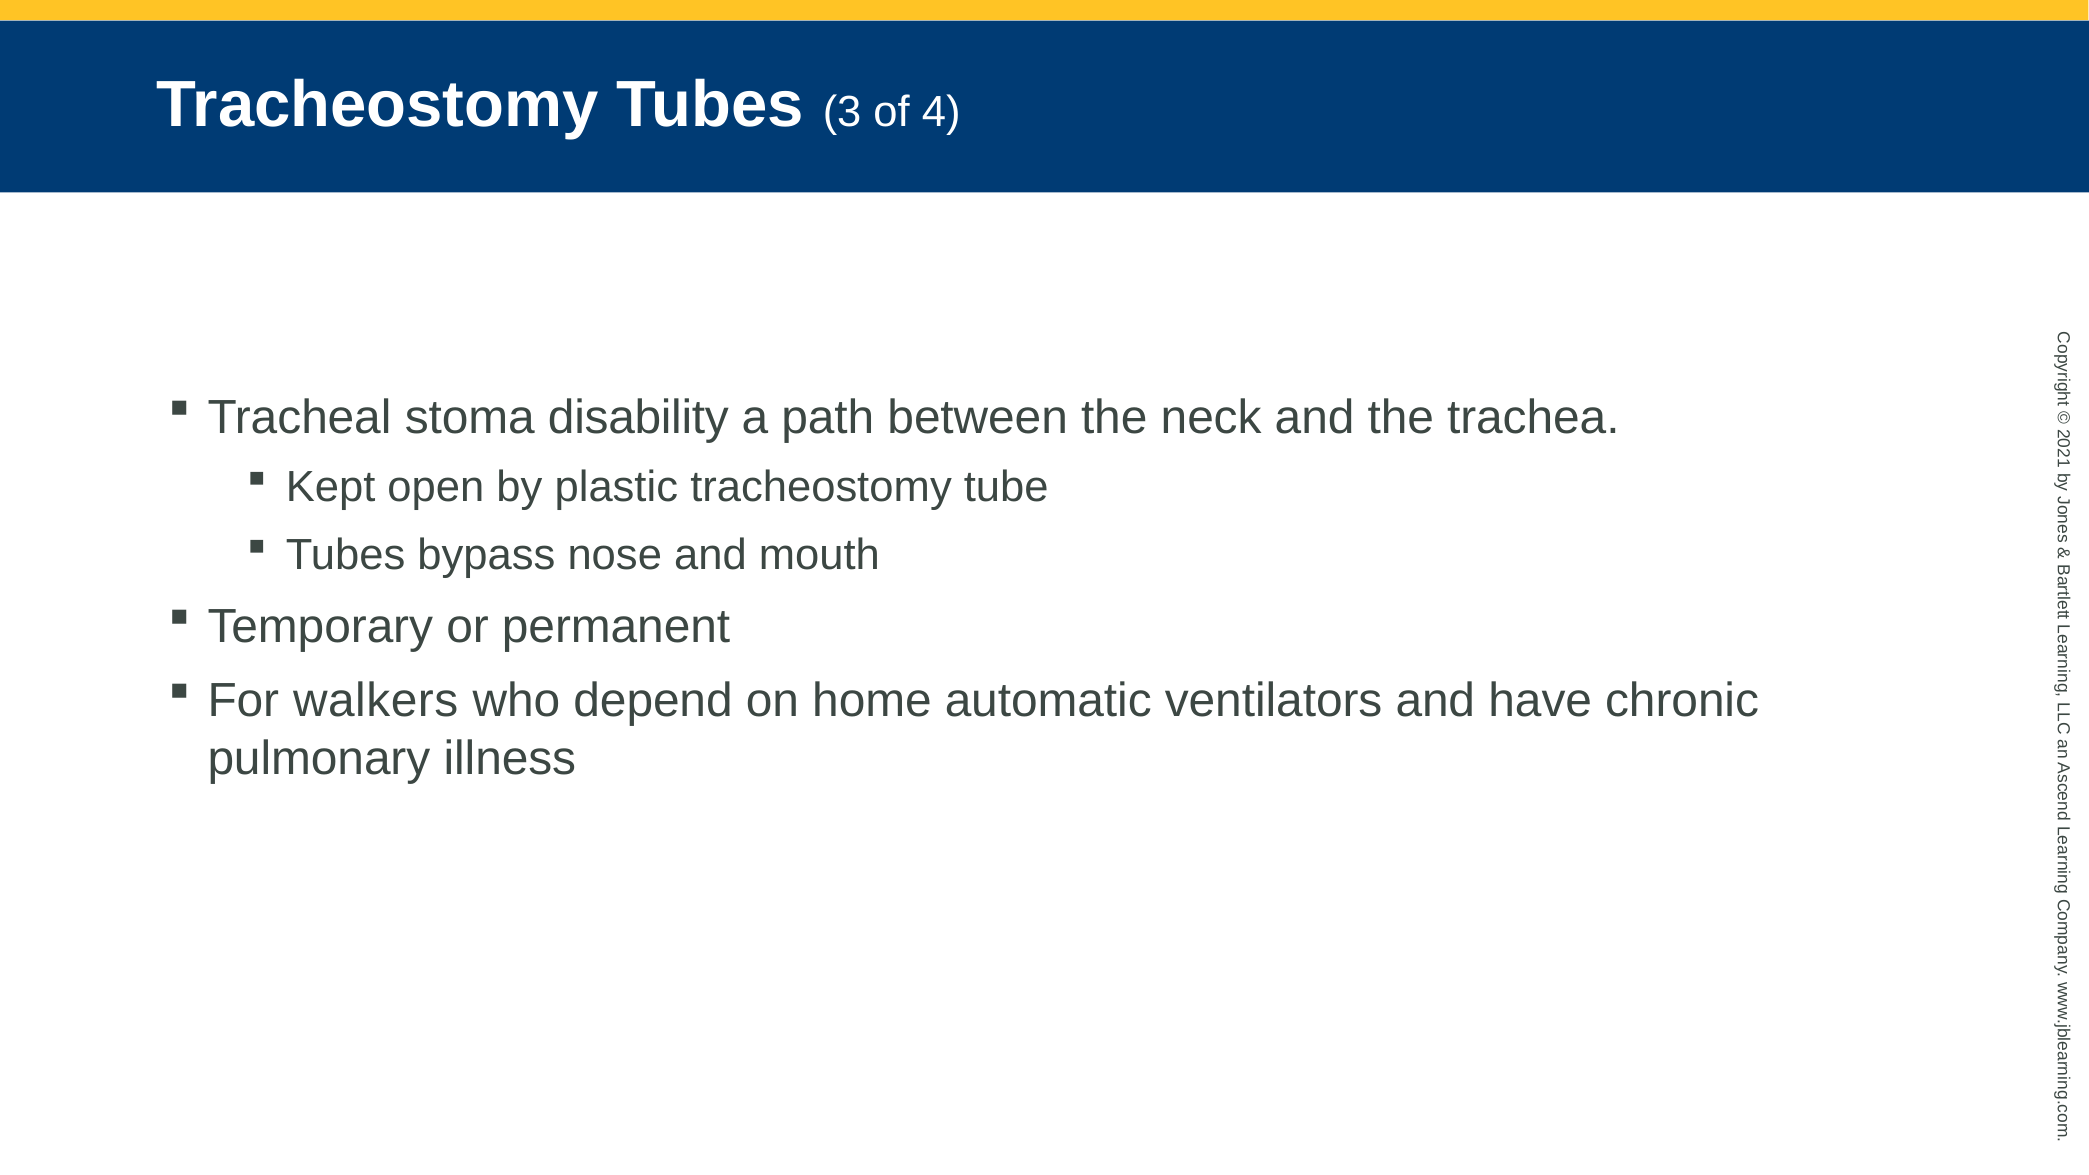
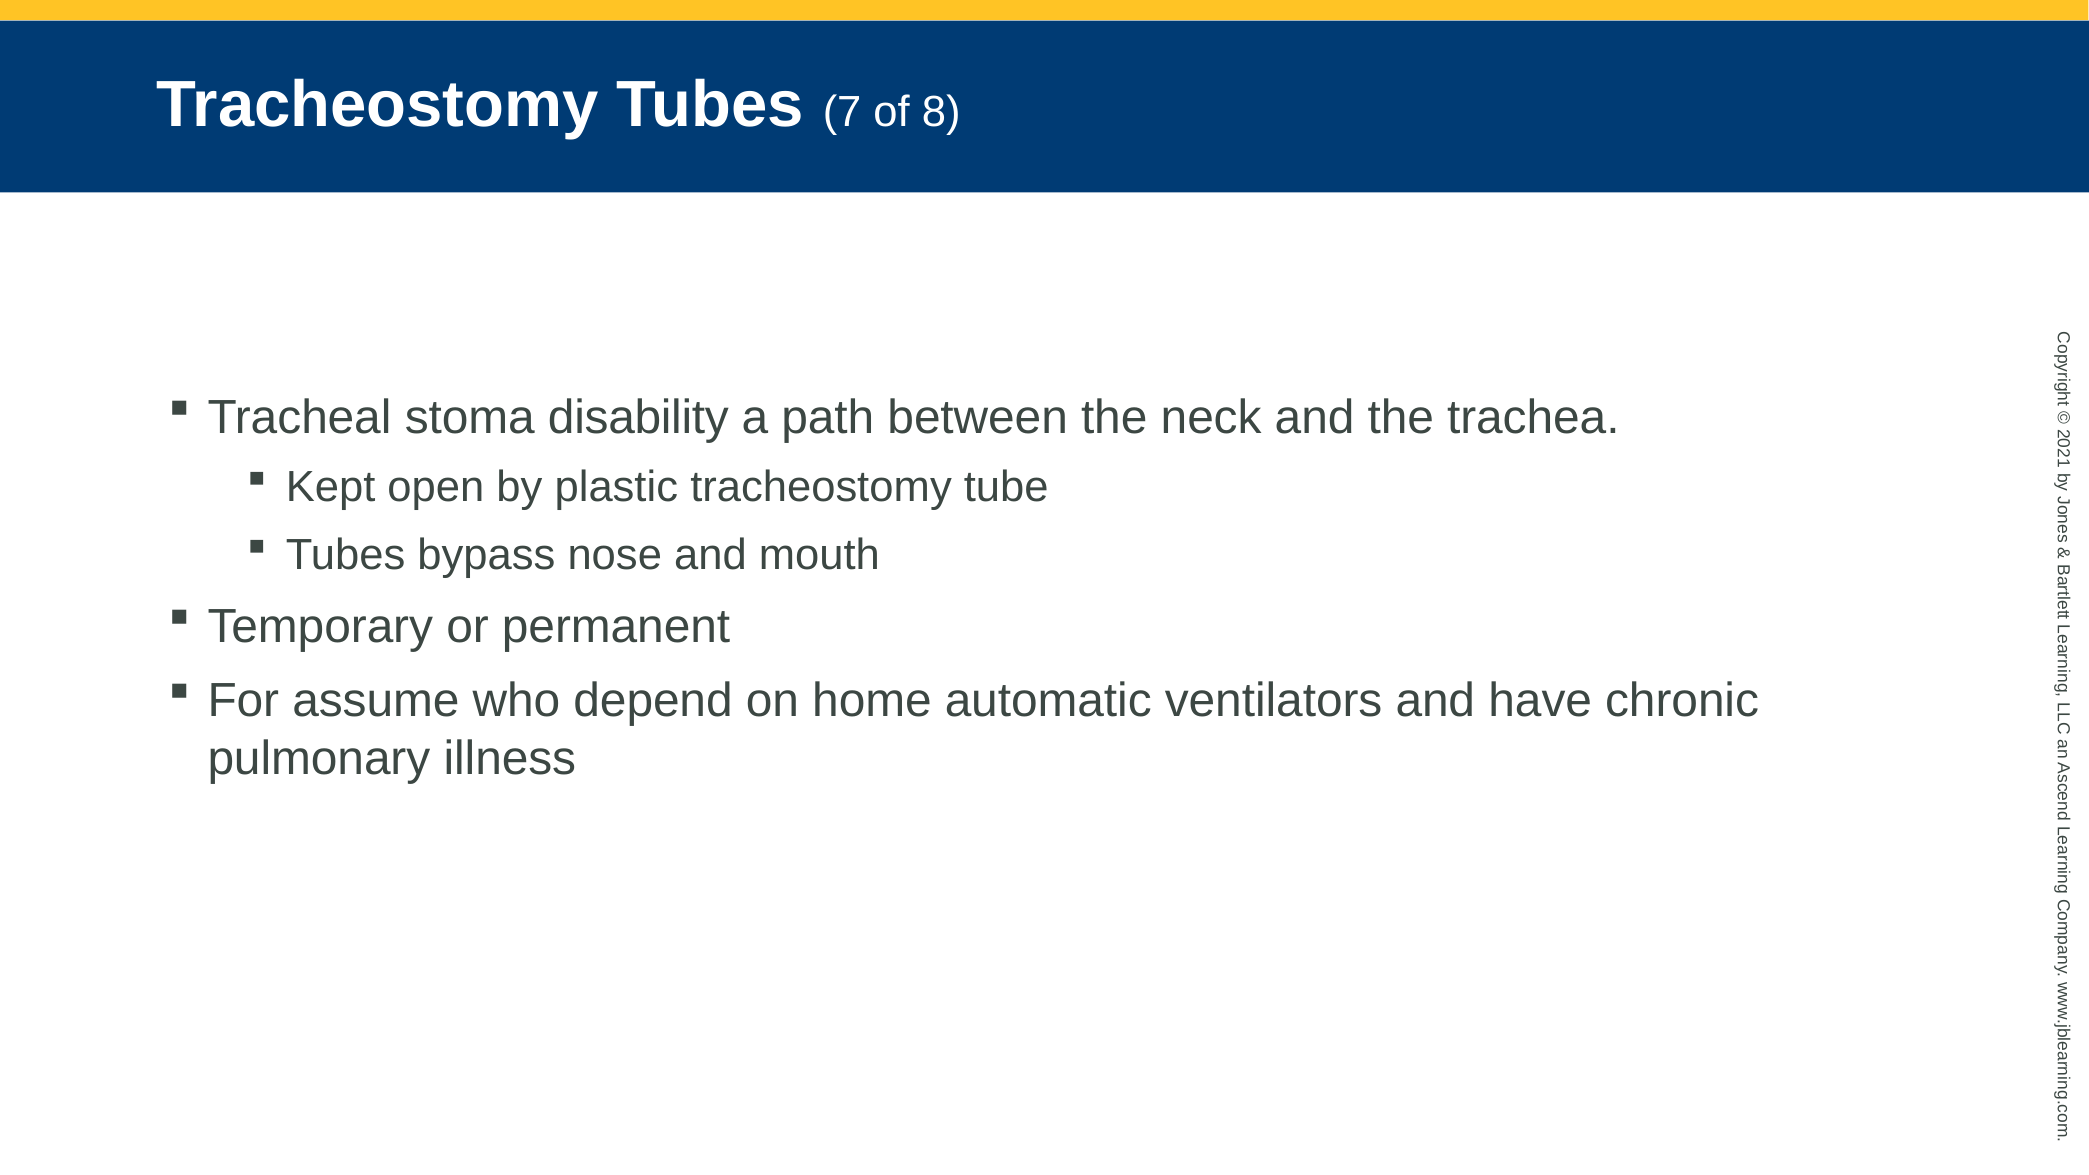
3: 3 -> 7
4: 4 -> 8
walkers: walkers -> assume
